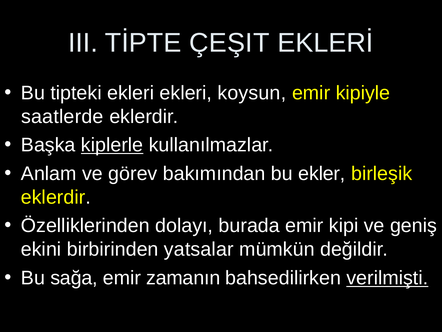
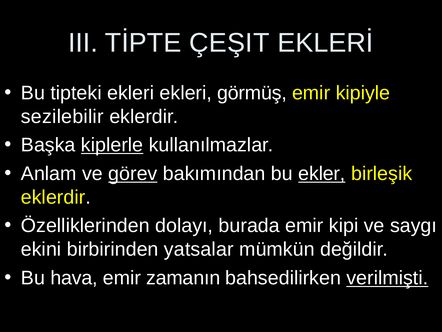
koysun: koysun -> görmüş
saatlerde: saatlerde -> sezilebilir
görev underline: none -> present
ekler underline: none -> present
geniş: geniş -> saygı
sağa: sağa -> hava
